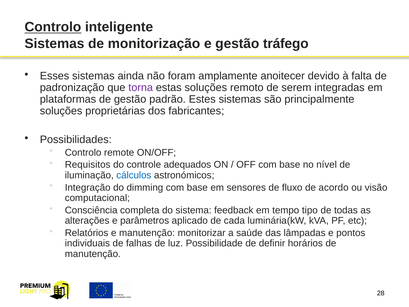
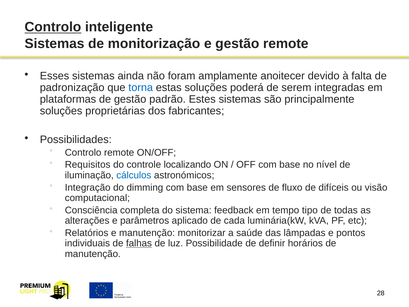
gestão tráfego: tráfego -> remote
torna colour: purple -> blue
remoto: remoto -> poderá
adequados: adequados -> localizando
acordo: acordo -> difíceis
falhas underline: none -> present
